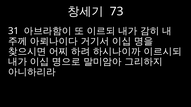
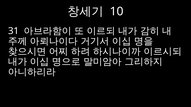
73: 73 -> 10
